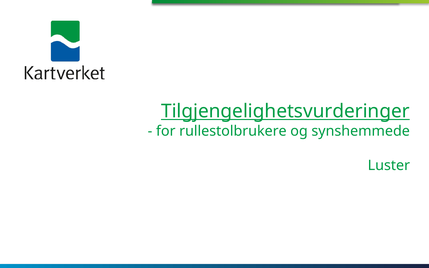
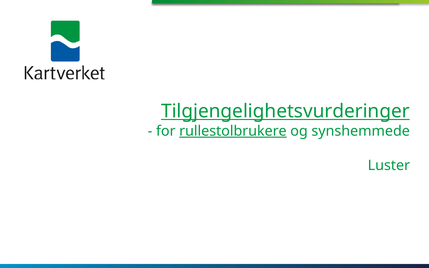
rullestolbrukere underline: none -> present
